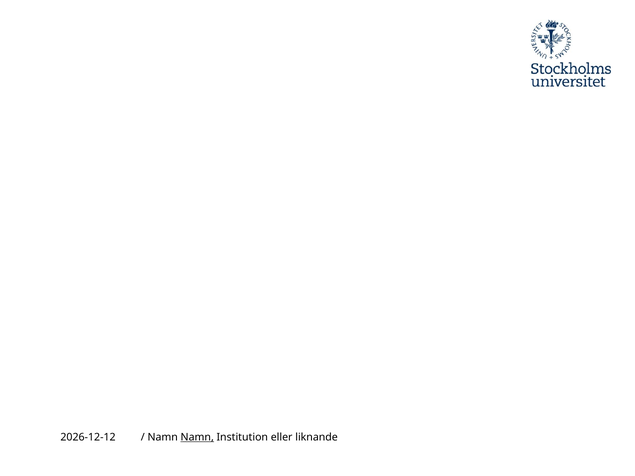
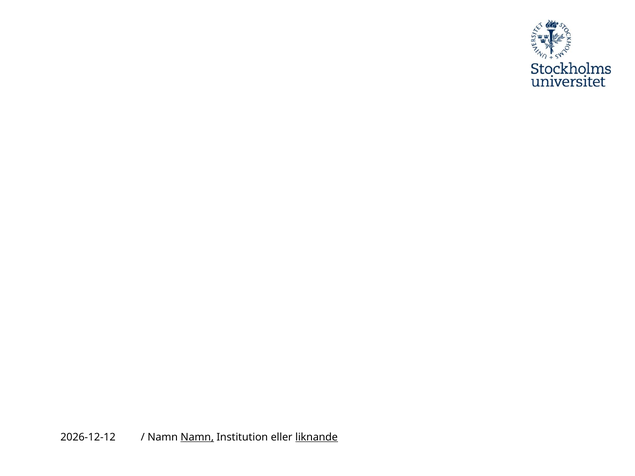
liknande underline: none -> present
